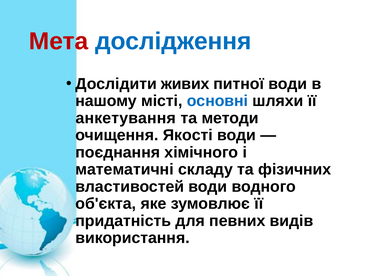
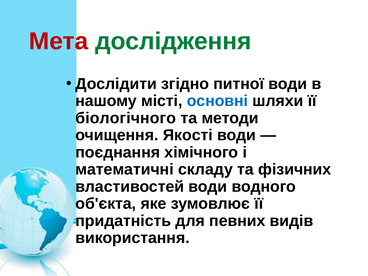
дослідження colour: blue -> green
живих: живих -> згідно
анкетування: анкетування -> біологічного
